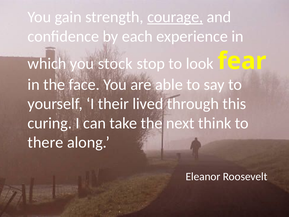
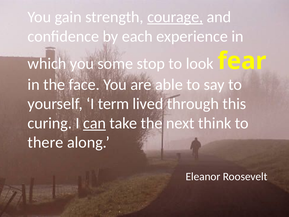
stock: stock -> some
their: their -> term
can underline: none -> present
